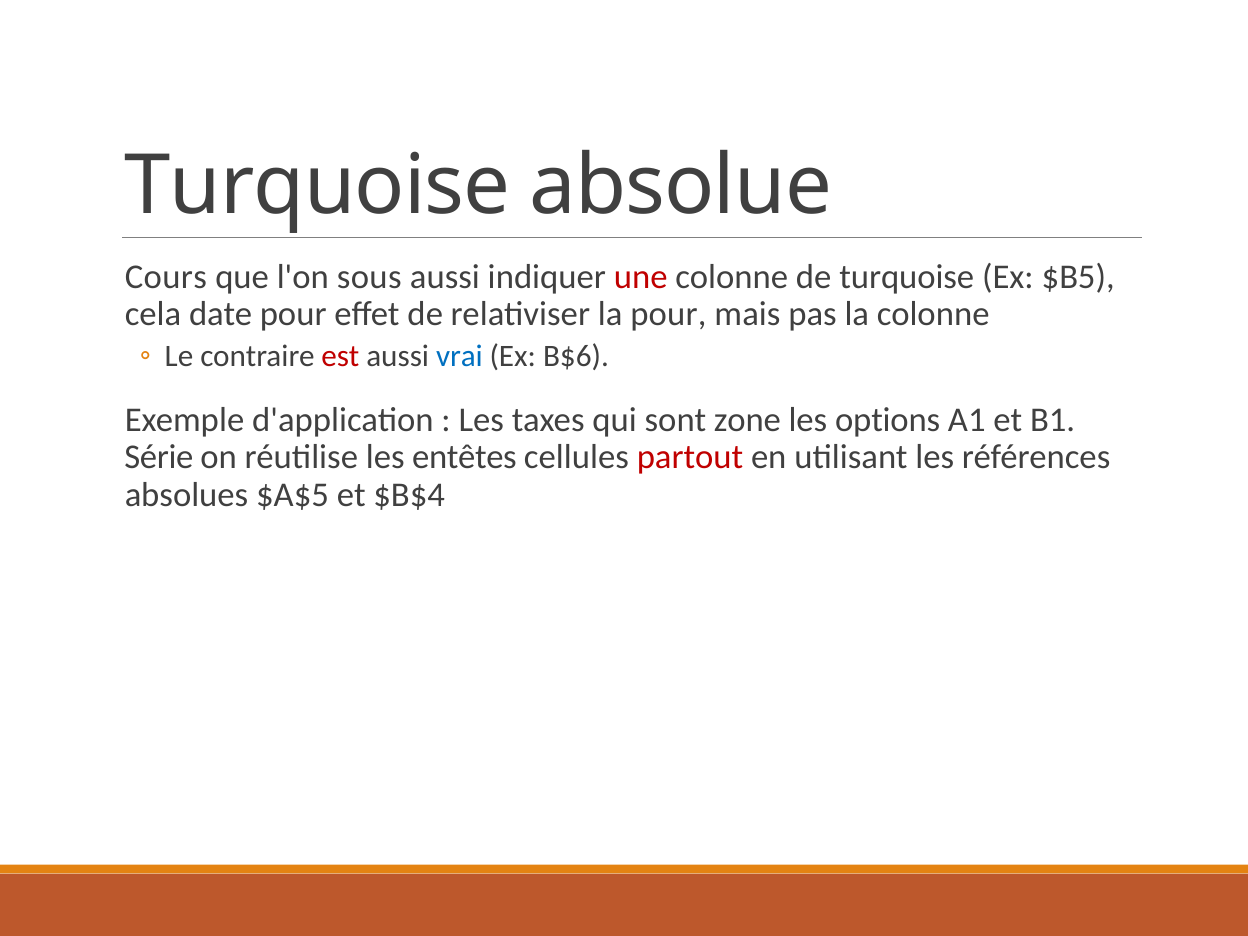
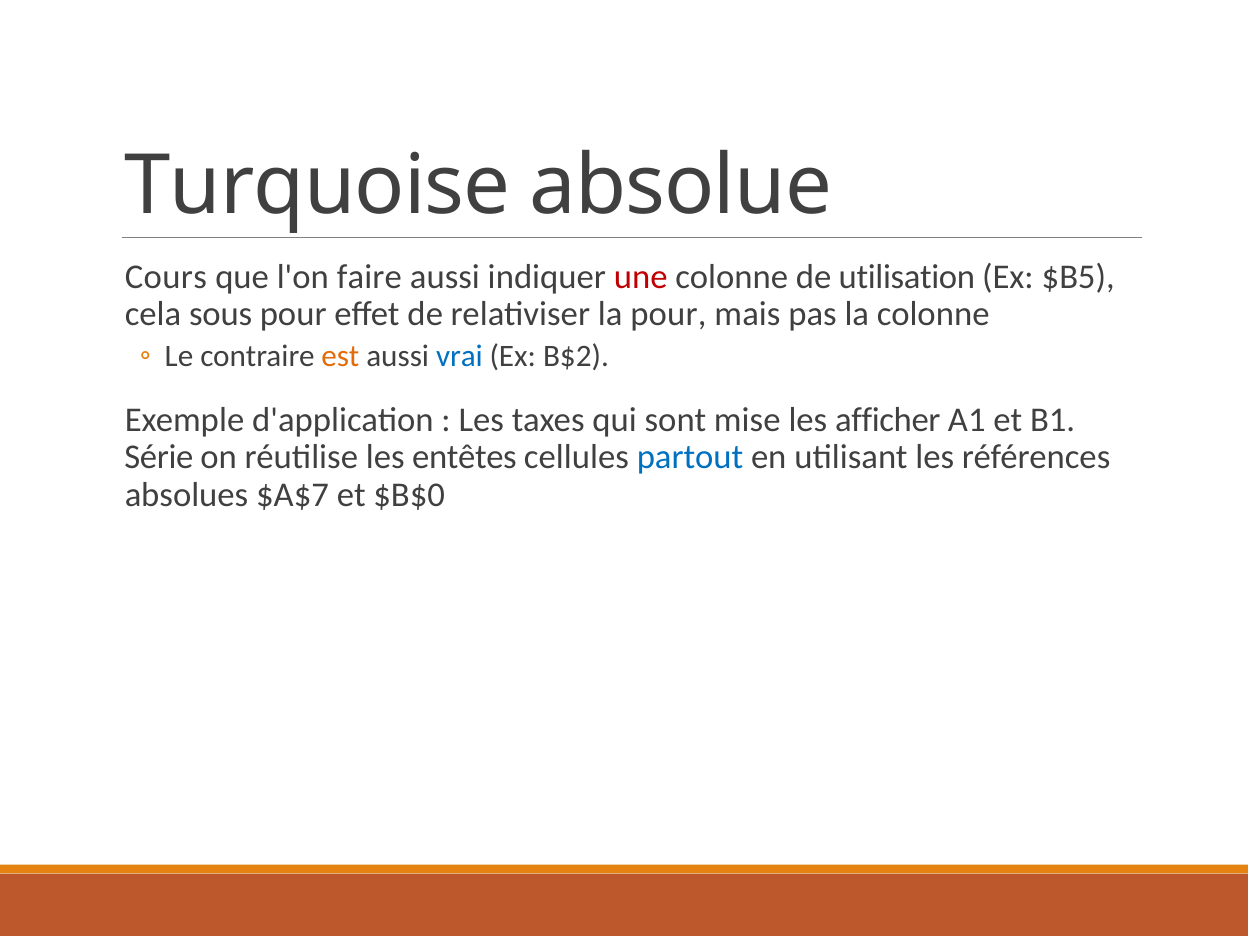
sous: sous -> faire
de turquoise: turquoise -> utilisation
date: date -> sous
est colour: red -> orange
B$6: B$6 -> B$2
zone: zone -> mise
options: options -> afficher
partout colour: red -> blue
$A$5: $A$5 -> $A$7
$B$4: $B$4 -> $B$0
